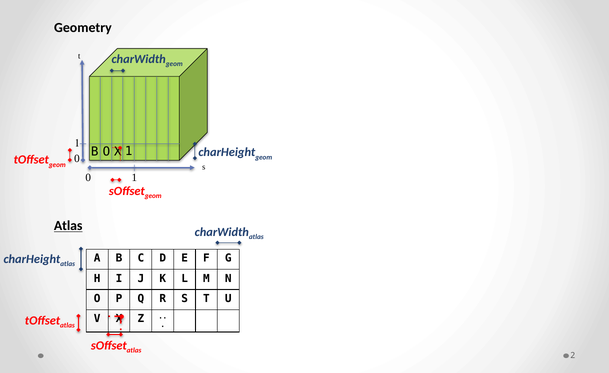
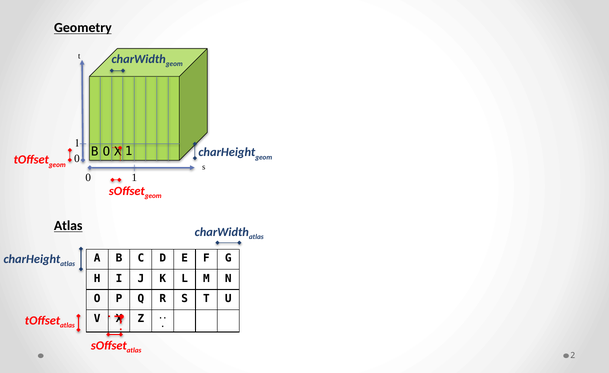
Geometry underline: none -> present
